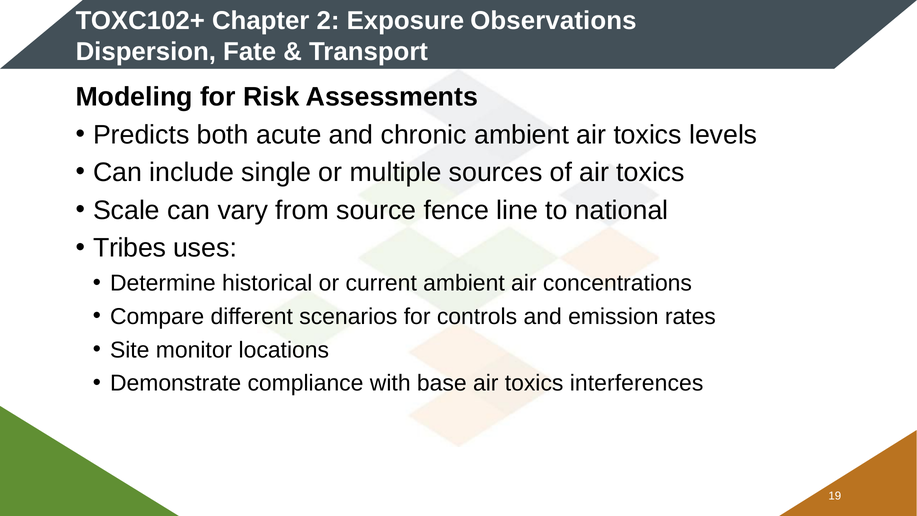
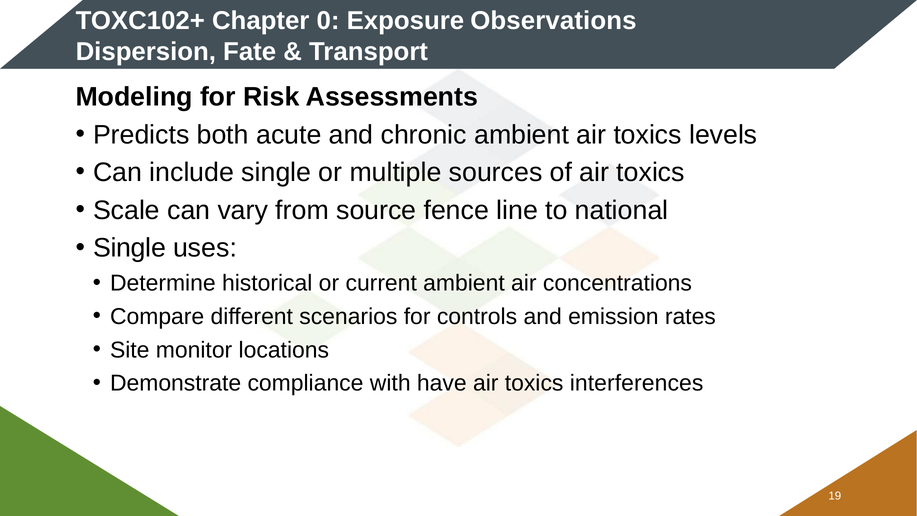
2: 2 -> 0
Tribes at (130, 248): Tribes -> Single
base: base -> have
